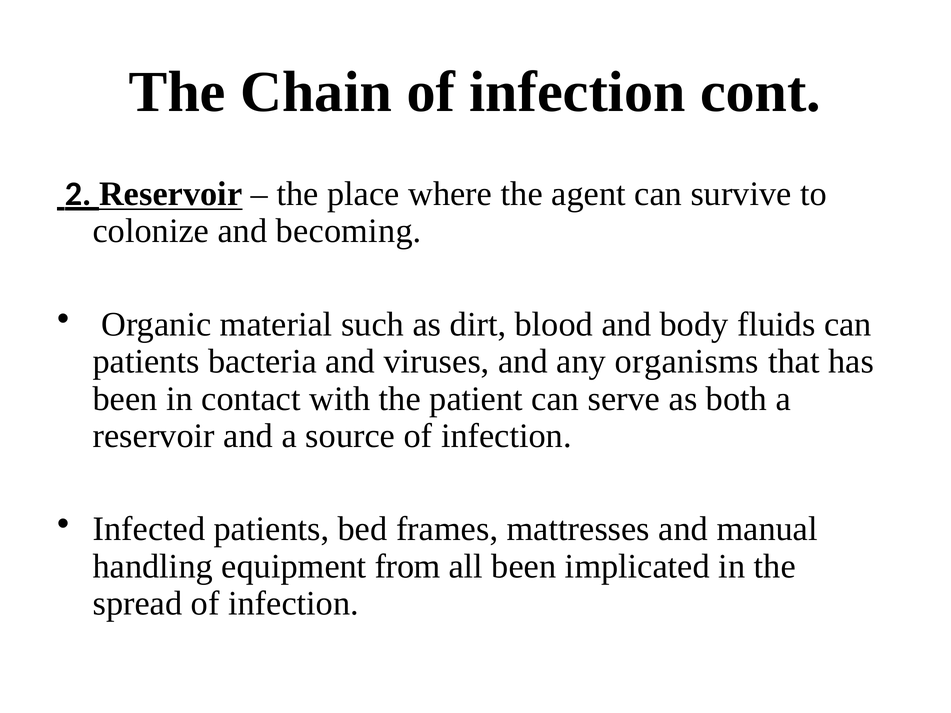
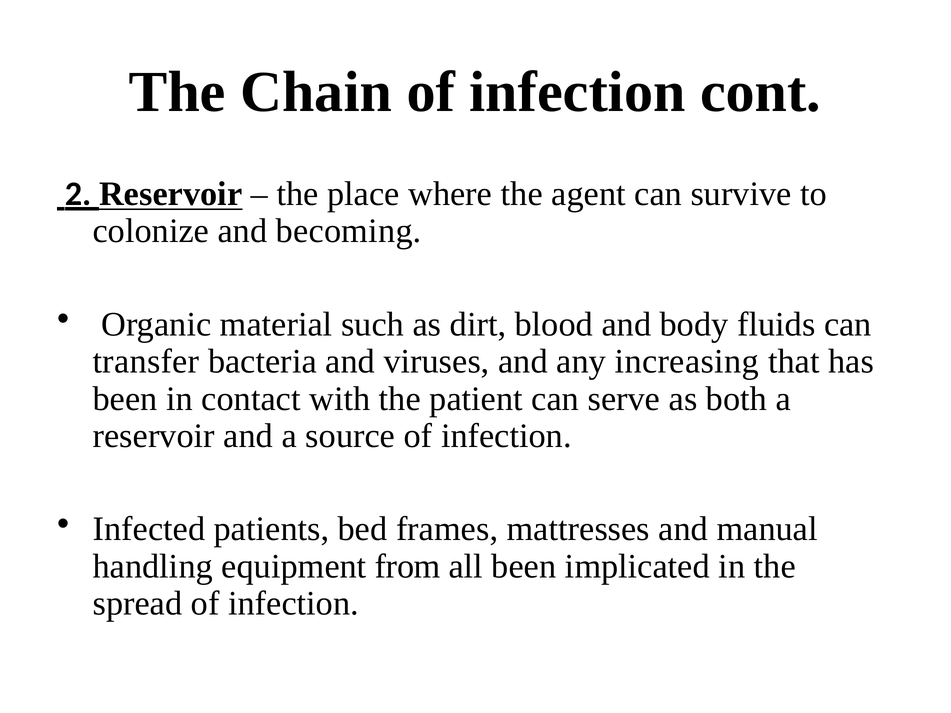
patients at (146, 362): patients -> transfer
organisms: organisms -> increasing
